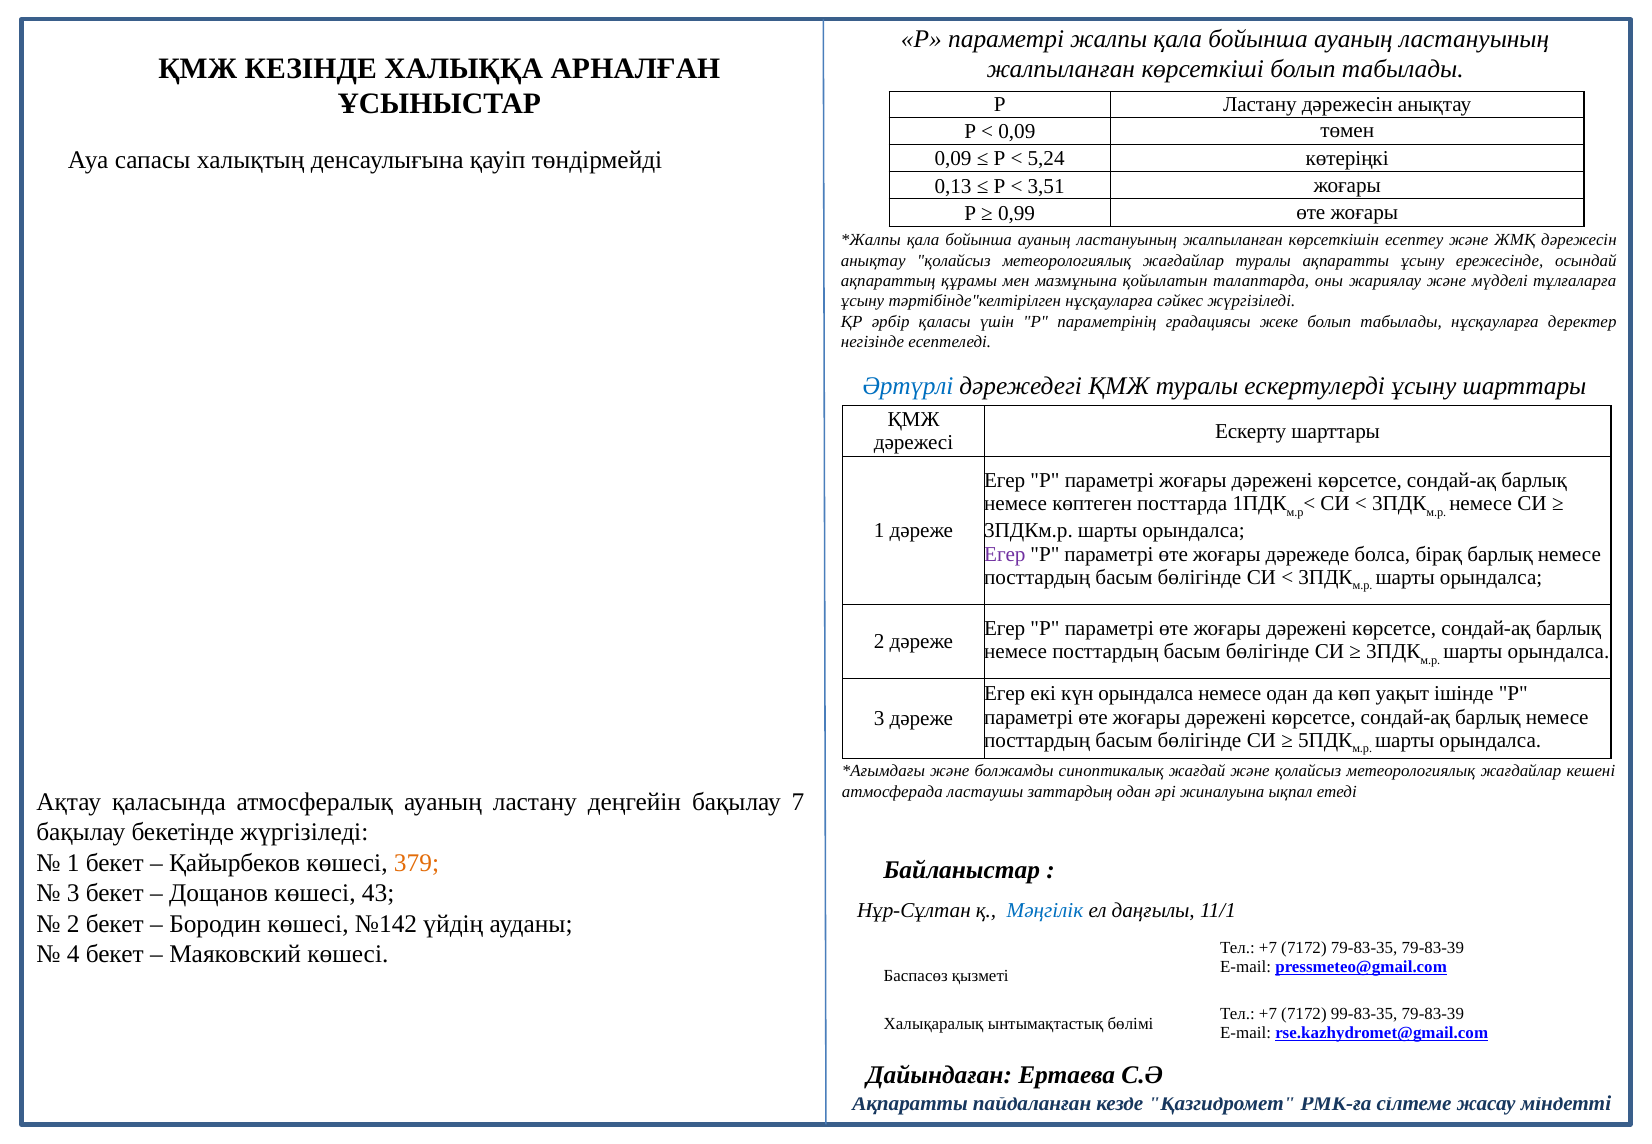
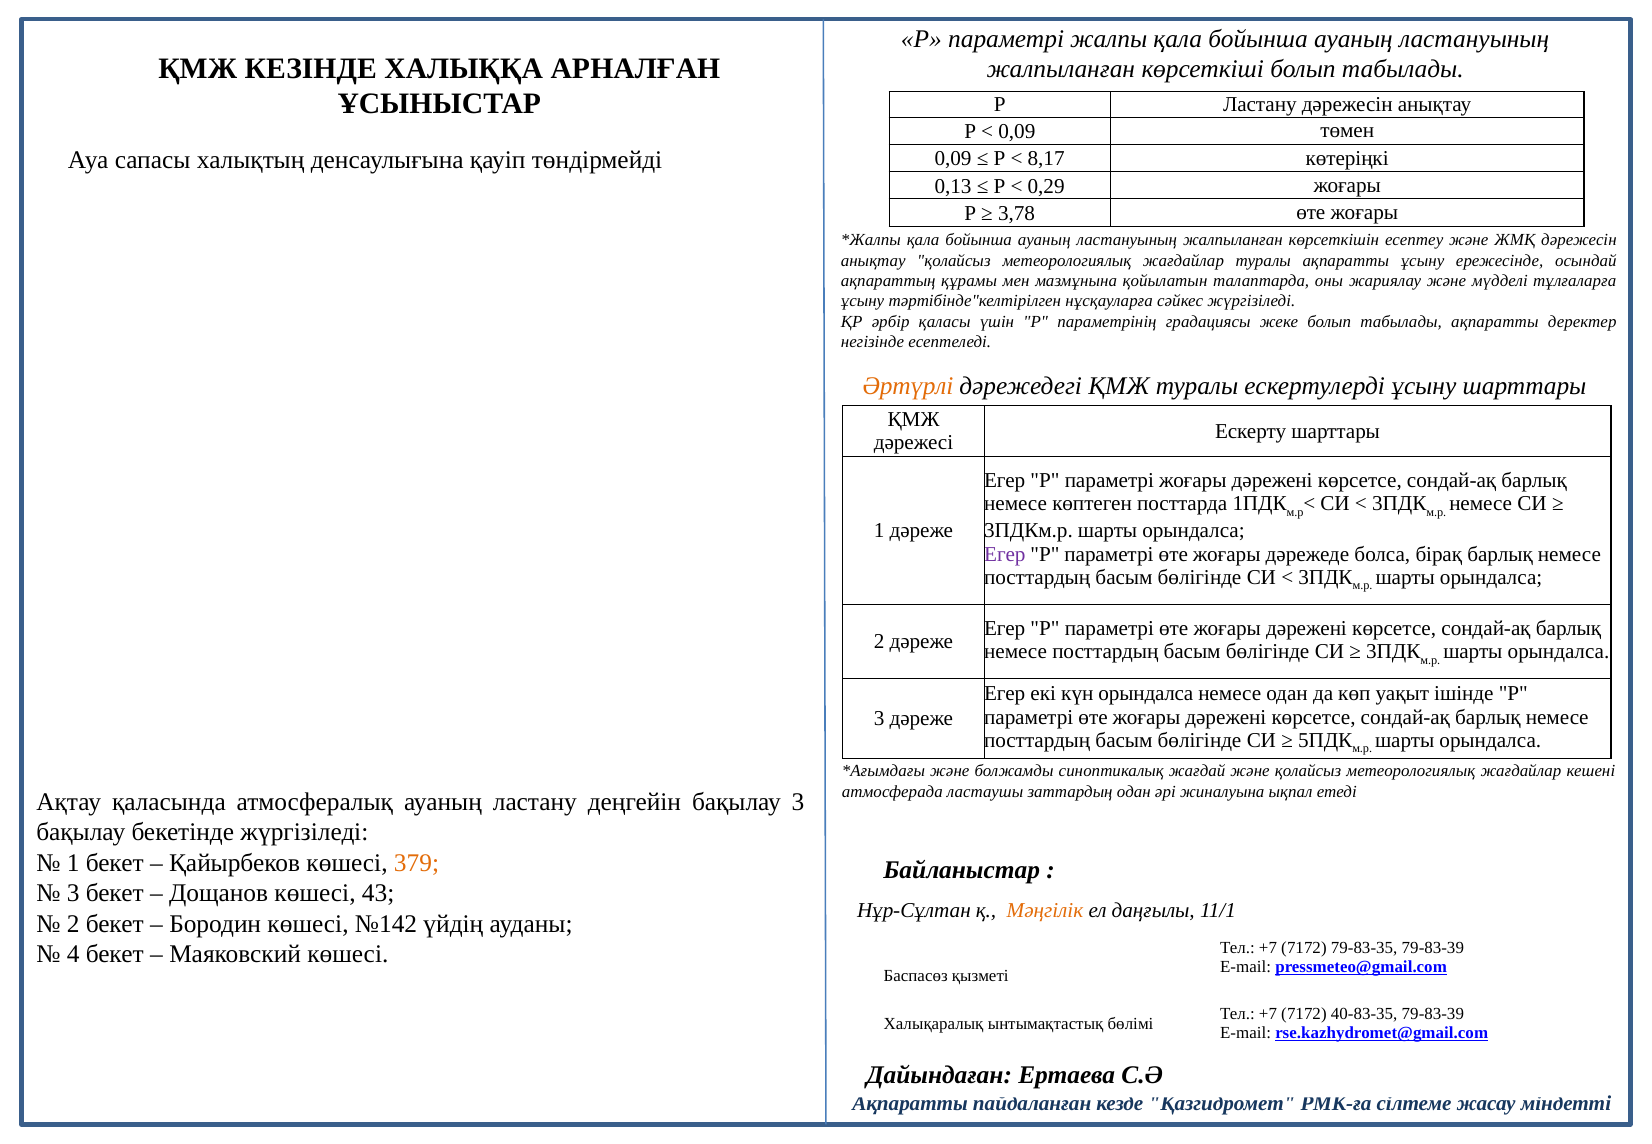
5,24: 5,24 -> 8,17
3,51: 3,51 -> 0,29
0,99: 0,99 -> 3,78
табылады нұсқауларға: нұсқауларға -> ақпаратты
Әртүрлі colour: blue -> orange
бақылау 7: 7 -> 3
Мәңгілік colour: blue -> orange
99-83-35: 99-83-35 -> 40-83-35
